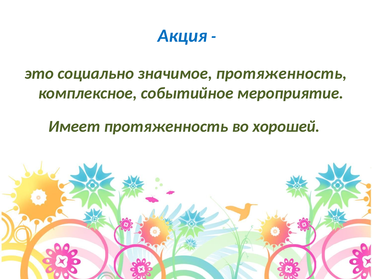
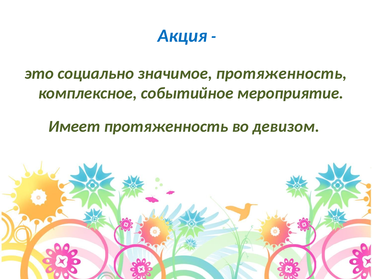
хорошей: хорошей -> девизом
